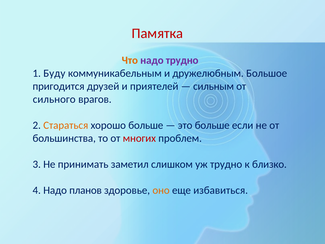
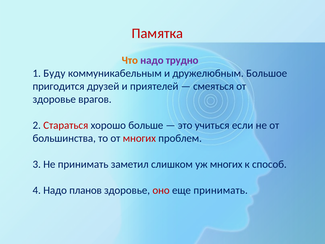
сильным: сильным -> смеяться
сильного at (54, 99): сильного -> здоровье
Стараться colour: orange -> red
это больше: больше -> учиться
уж трудно: трудно -> многих
близко: близко -> способ
оно colour: orange -> red
еще избавиться: избавиться -> принимать
